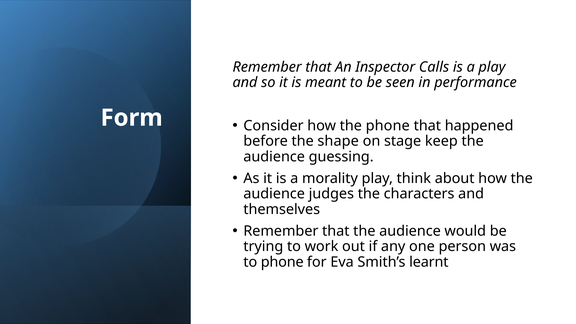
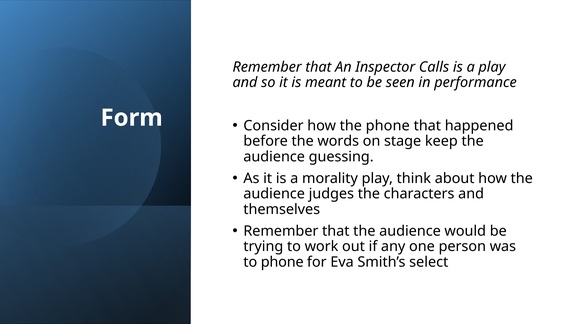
shape: shape -> words
learnt: learnt -> select
